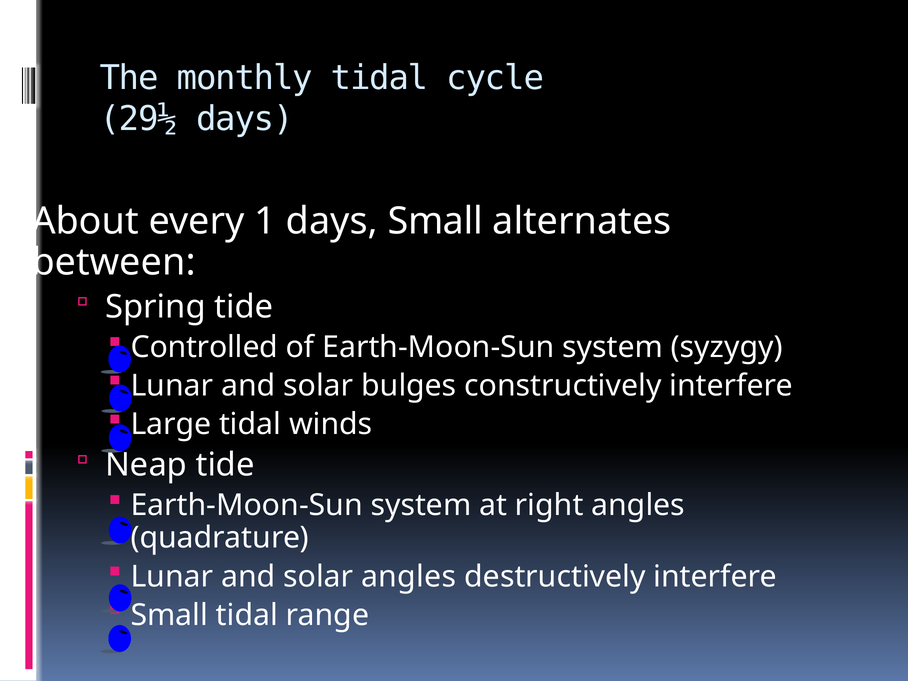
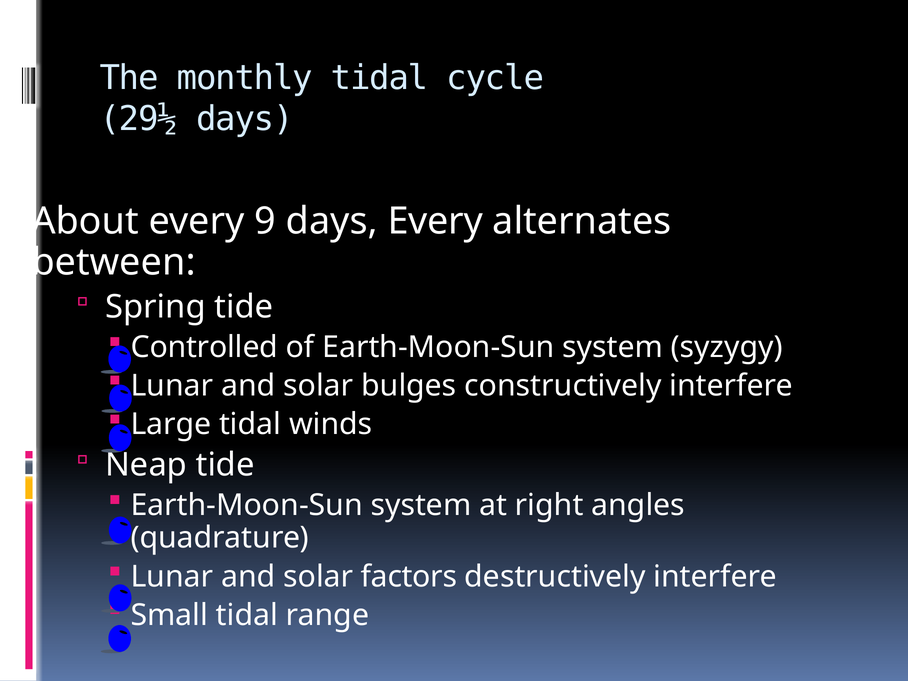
1: 1 -> 9
days Small: Small -> Every
solar angles: angles -> factors
